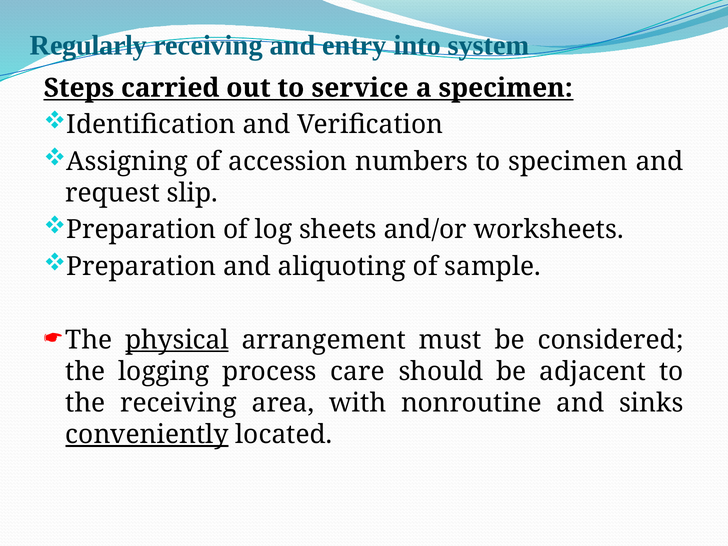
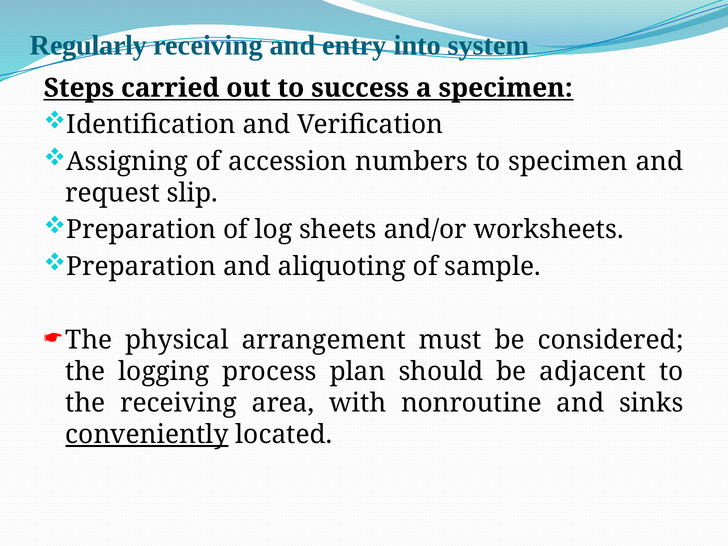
service: service -> success
physical underline: present -> none
care: care -> plan
